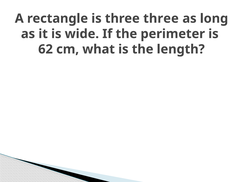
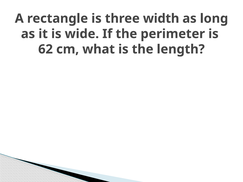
three three: three -> width
